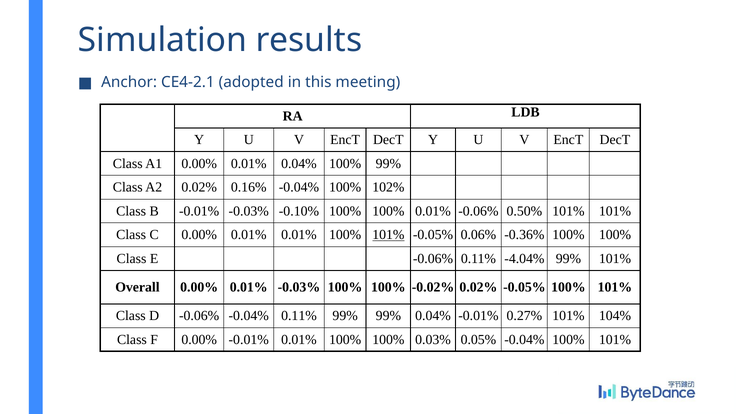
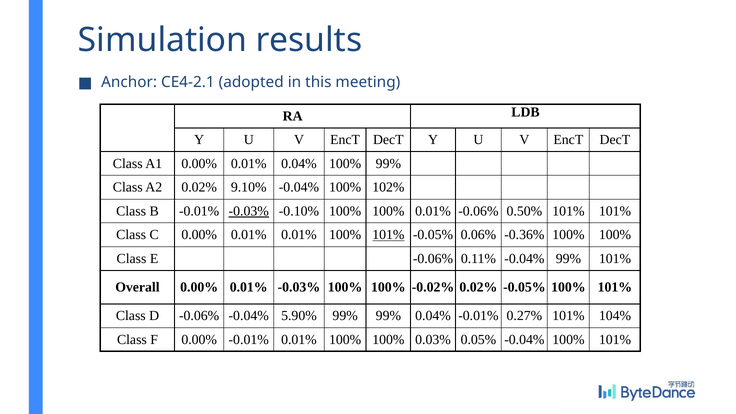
0.16%: 0.16% -> 9.10%
-0.03% at (249, 211) underline: none -> present
0.11% -4.04%: -4.04% -> -0.04%
-0.04% 0.11%: 0.11% -> 5.90%
